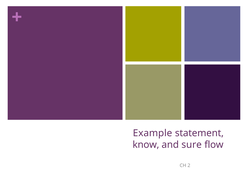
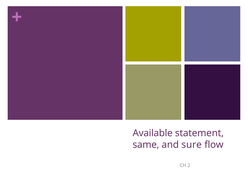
Example: Example -> Available
know: know -> same
